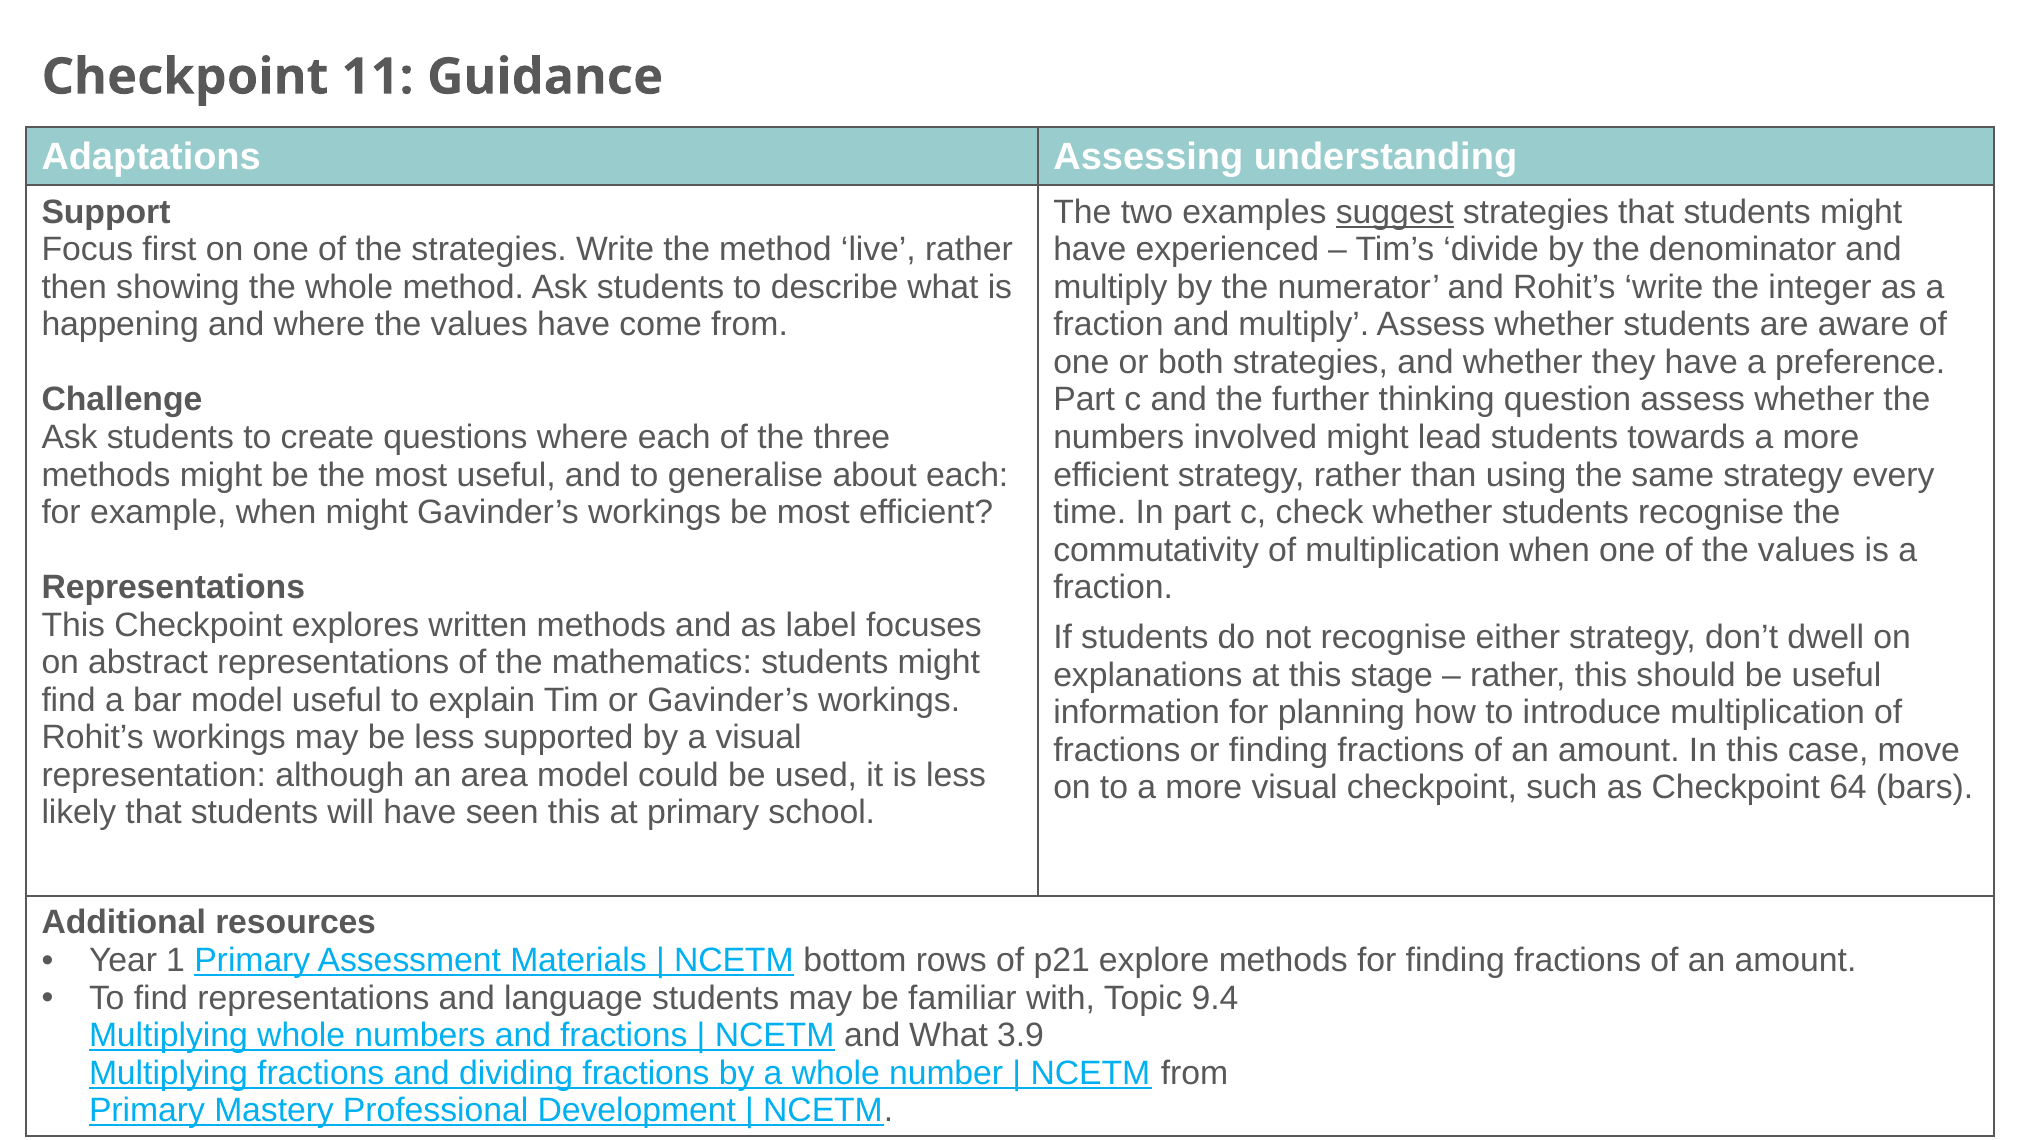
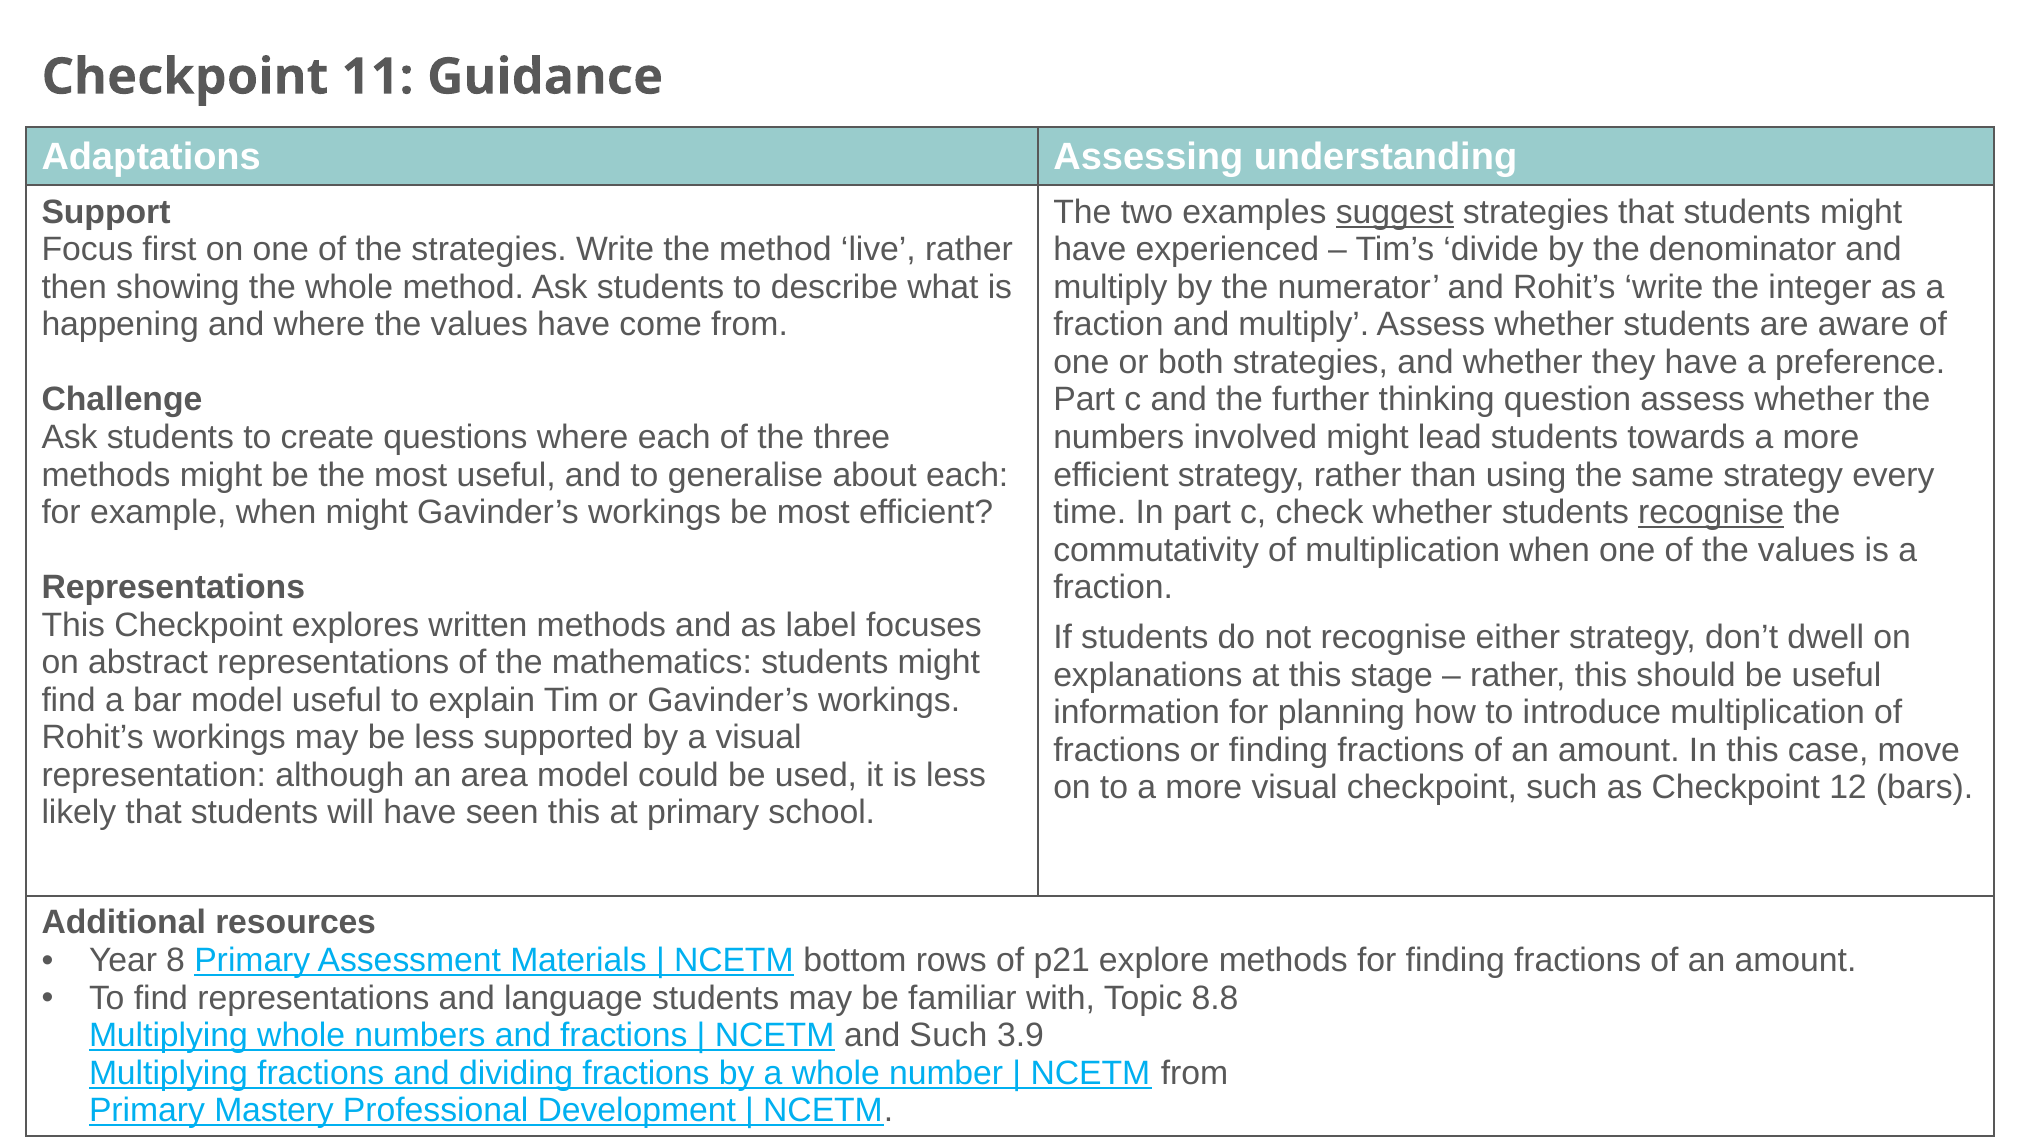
recognise at (1711, 512) underline: none -> present
64: 64 -> 12
1: 1 -> 8
9.4: 9.4 -> 8.8
and What: What -> Such
